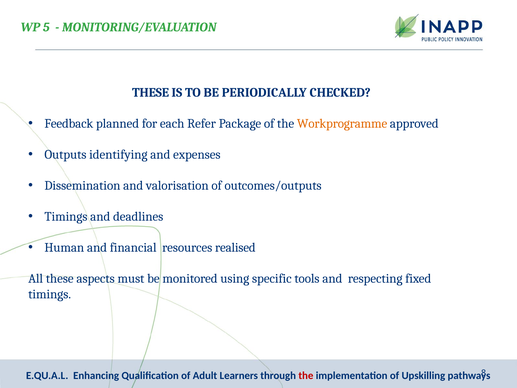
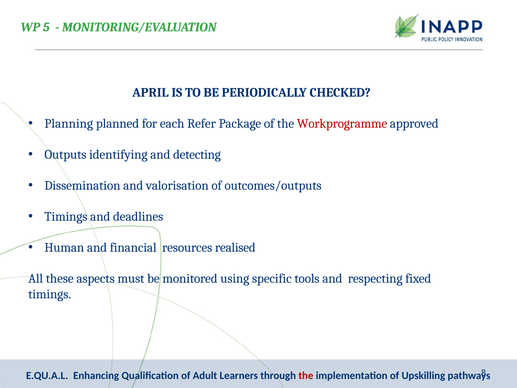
THESE at (151, 92): THESE -> APRIL
Feedback: Feedback -> Planning
Workprogramme colour: orange -> red
expenses: expenses -> detecting
